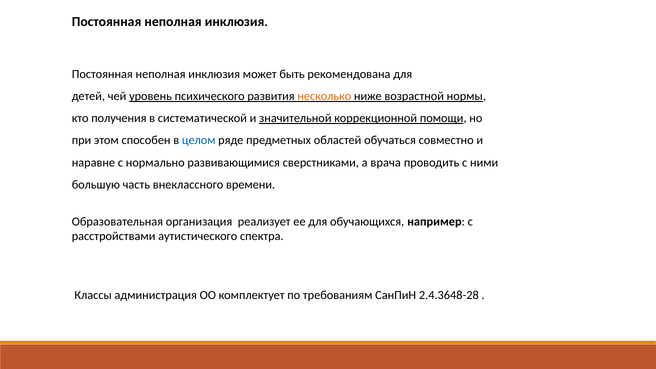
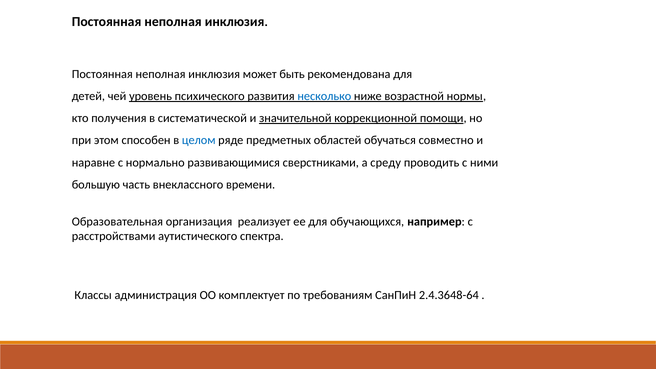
несколько colour: orange -> blue
врача: врача -> среду
2.4.3648-28: 2.4.3648-28 -> 2.4.3648-64
